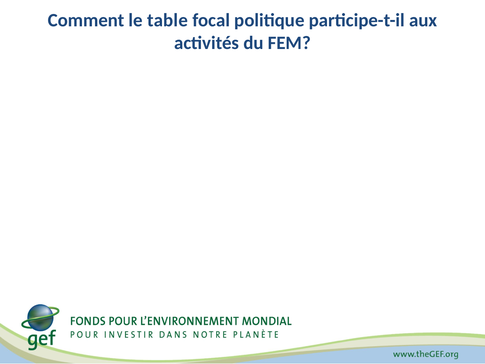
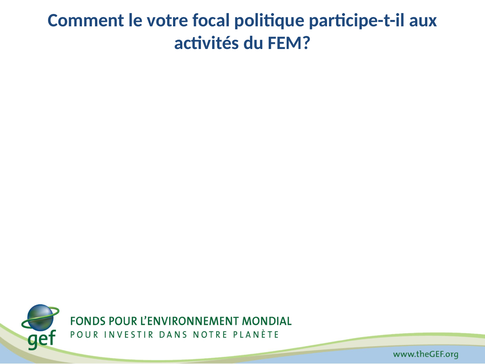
table: table -> votre
